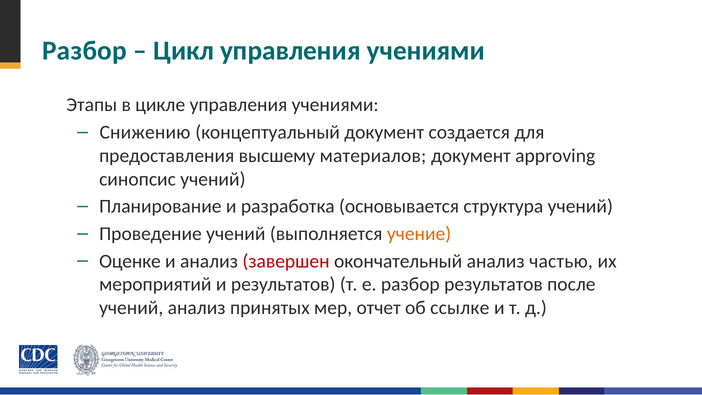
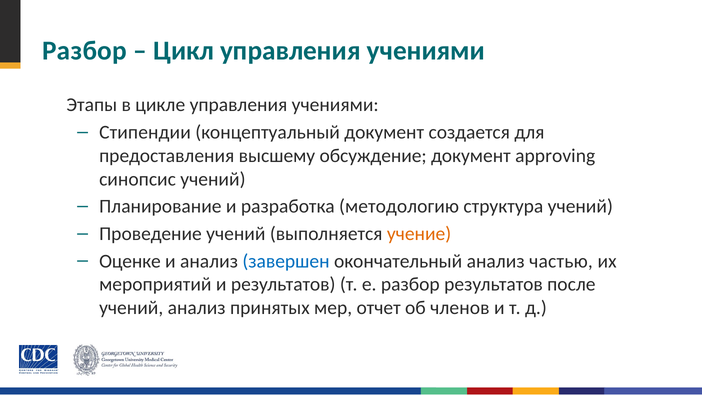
Снижению: Снижению -> Стипендии
материалов: материалов -> обсуждение
основывается: основывается -> методологию
завершен colour: red -> blue
ссылке: ссылке -> членов
